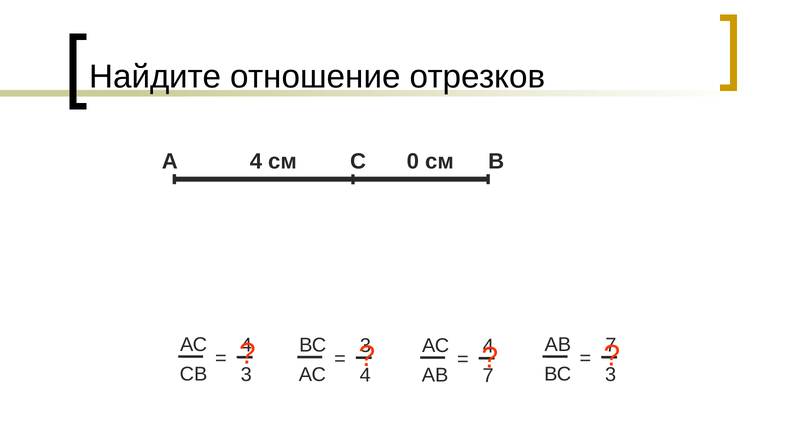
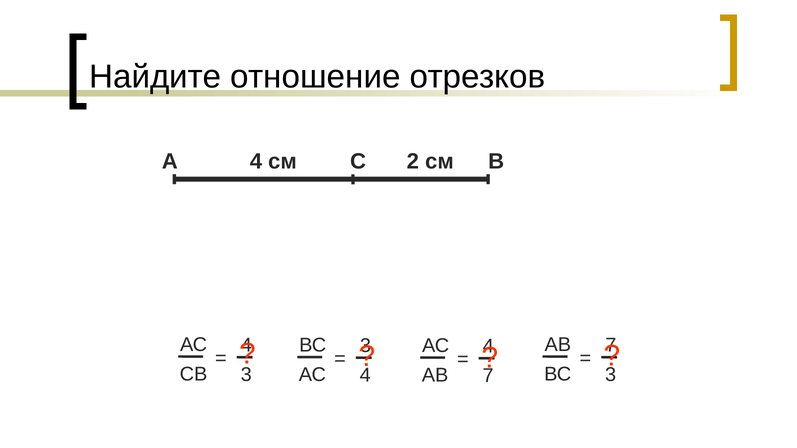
0: 0 -> 2
